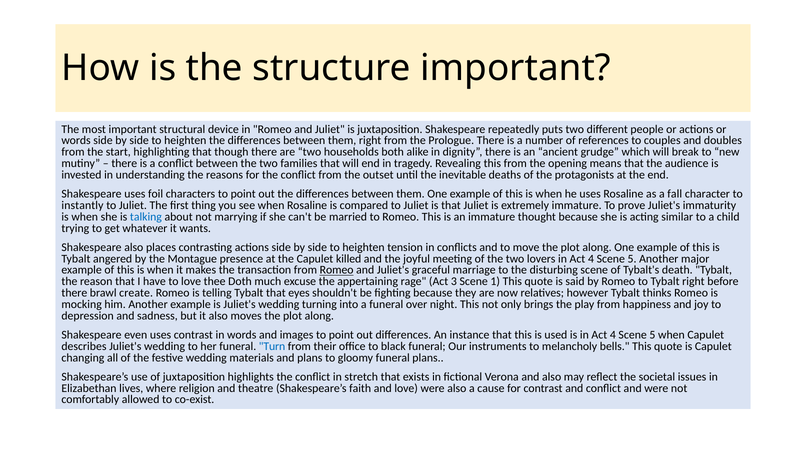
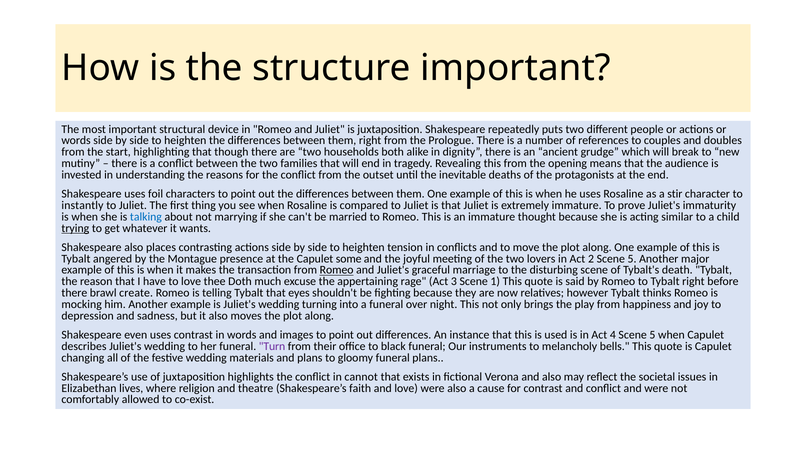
fall: fall -> stir
trying underline: none -> present
killed: killed -> some
lovers in Act 4: 4 -> 2
Turn colour: blue -> purple
stretch: stretch -> cannot
